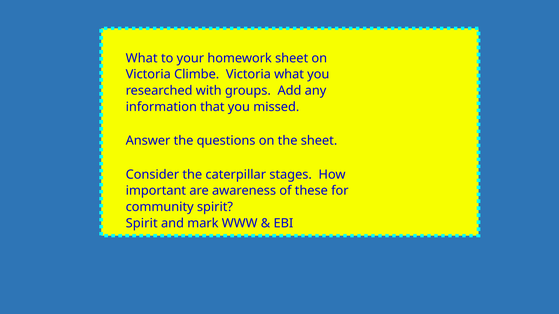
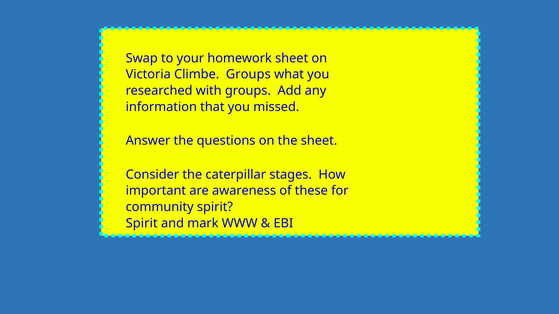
What at (142, 58): What -> Swap
Climbe Victoria: Victoria -> Groups
